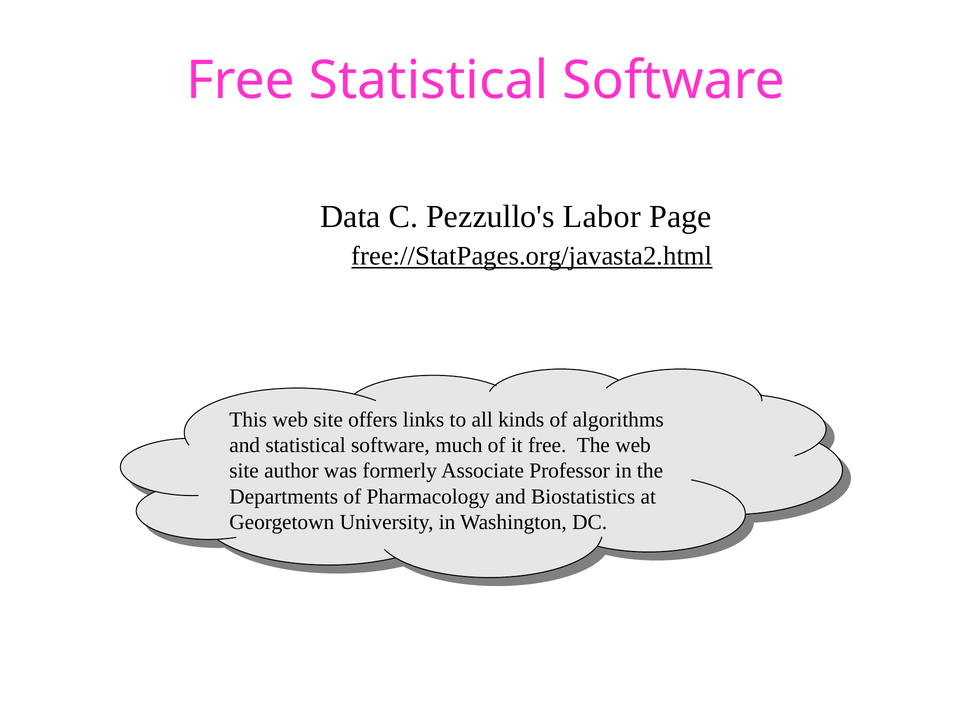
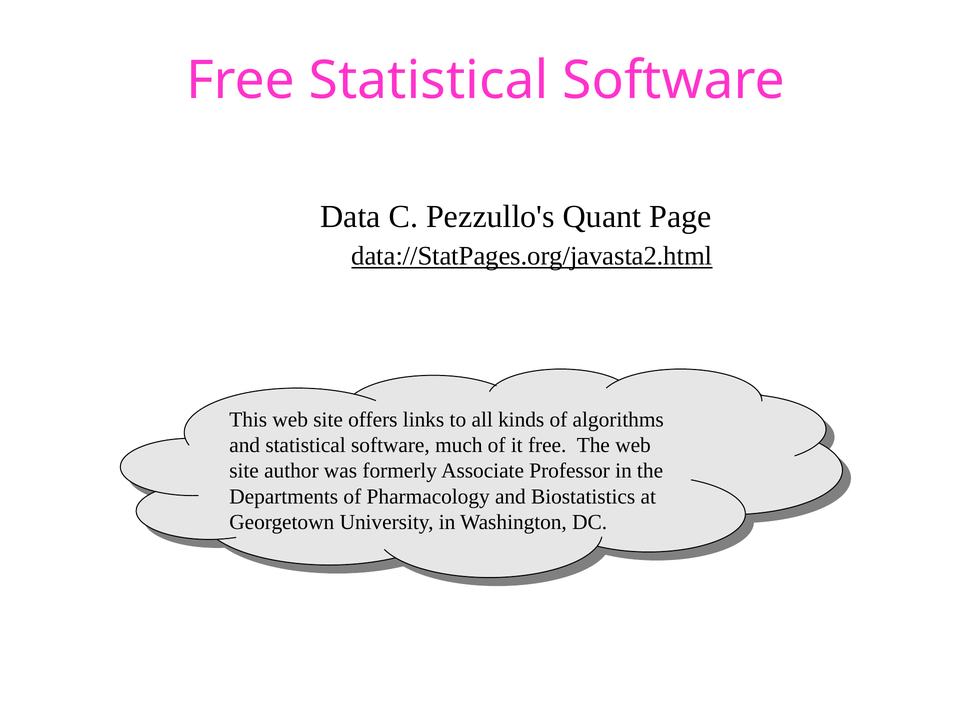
Labor: Labor -> Quant
free://StatPages.org/javasta2.html: free://StatPages.org/javasta2.html -> data://StatPages.org/javasta2.html
